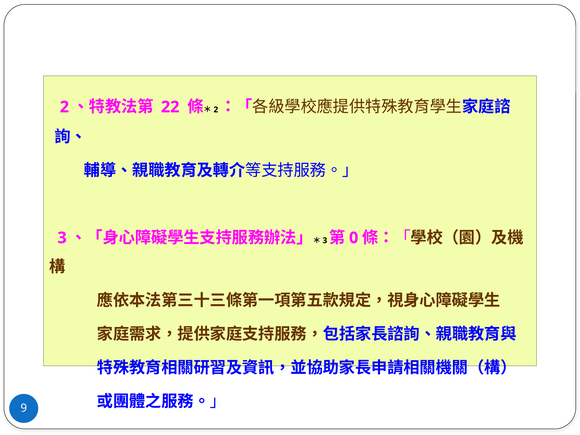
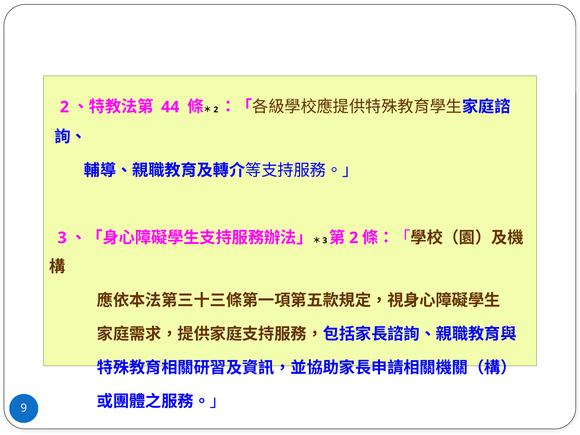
22: 22 -> 44
0 at (354, 238): 0 -> 2
